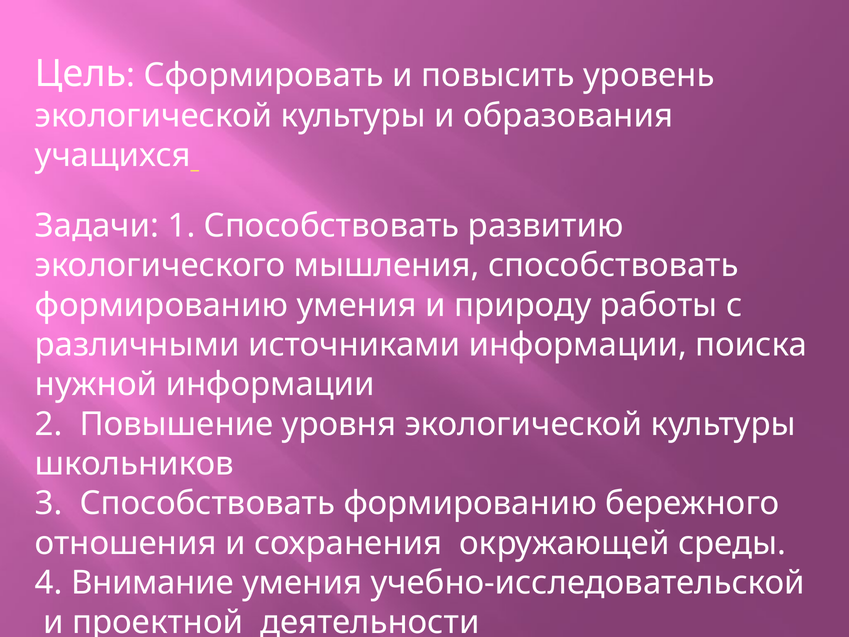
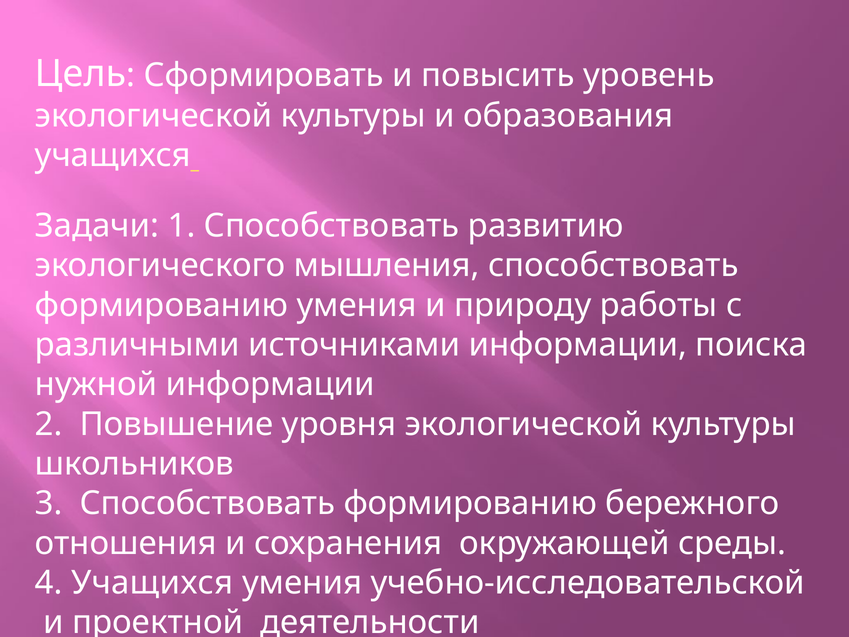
4 Внимание: Внимание -> Учащихся
